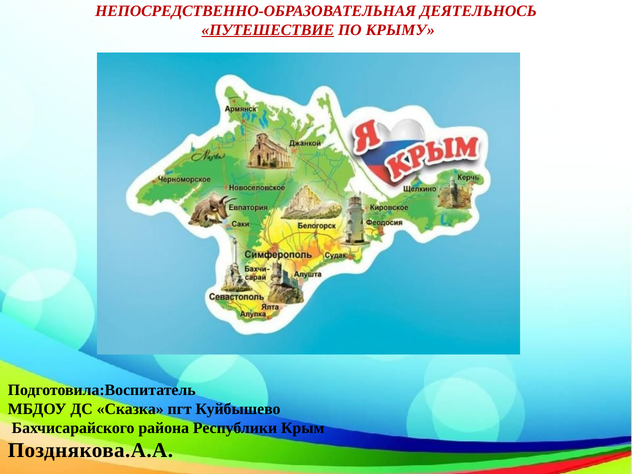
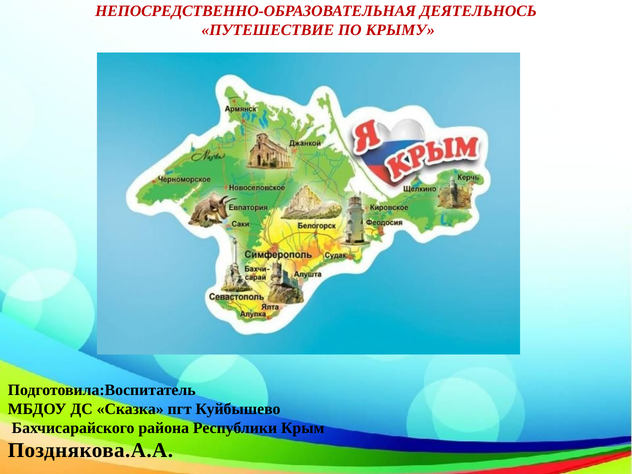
ПУТЕШЕСТВИЕ underline: present -> none
